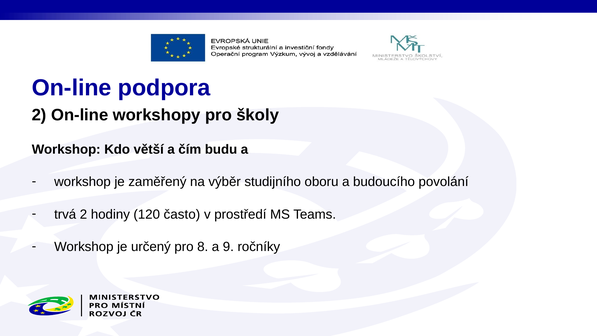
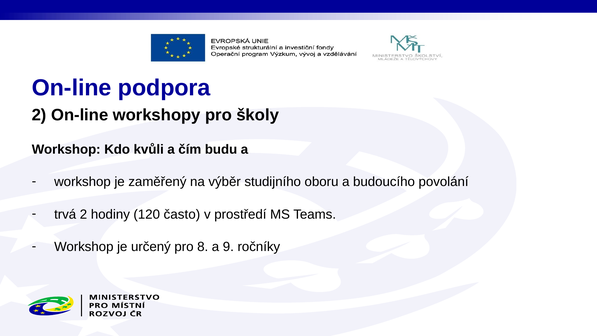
větší: větší -> kvůli
